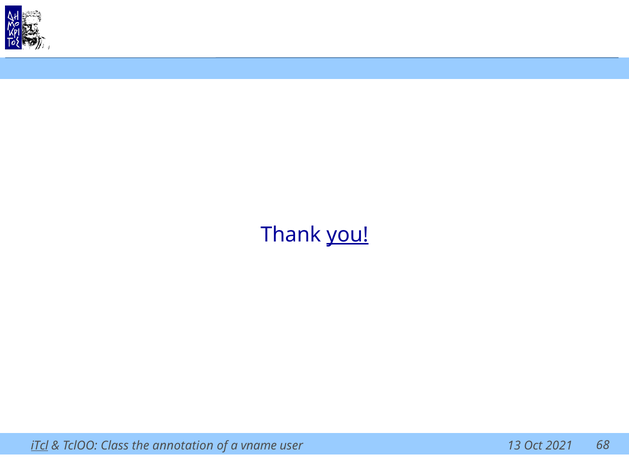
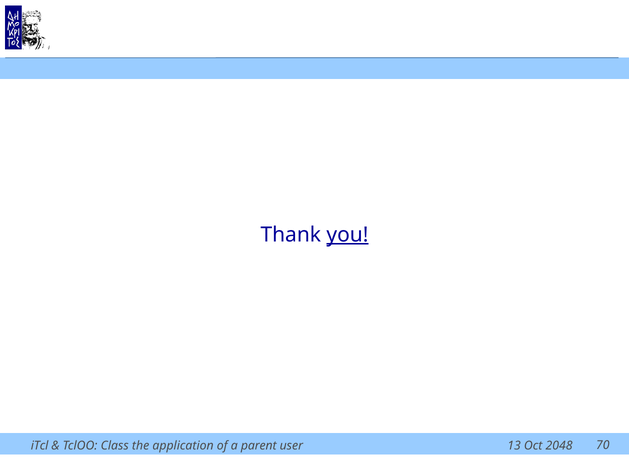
iTcl underline: present -> none
annotation: annotation -> application
vname: vname -> parent
2021: 2021 -> 2048
68: 68 -> 70
